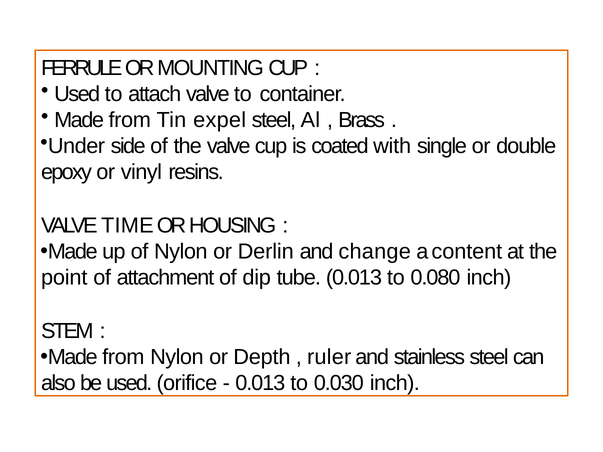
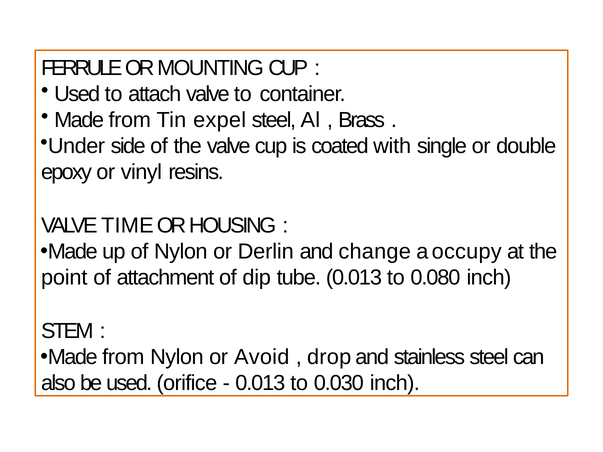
content: content -> occupy
Depth: Depth -> Avoid
ruler: ruler -> drop
